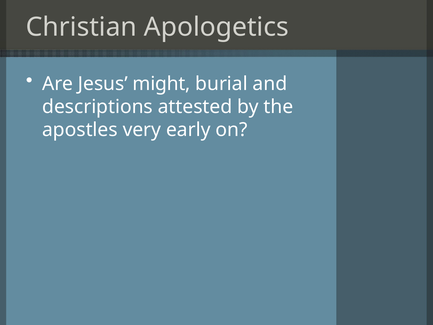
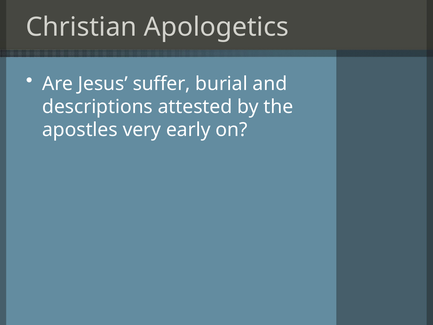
might: might -> suffer
